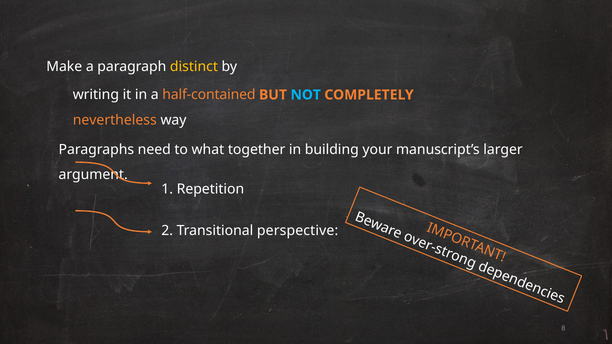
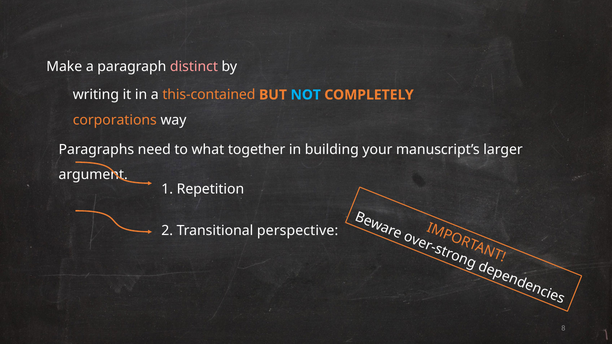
distinct colour: yellow -> pink
half-contained: half-contained -> this-contained
nevertheless: nevertheless -> corporations
